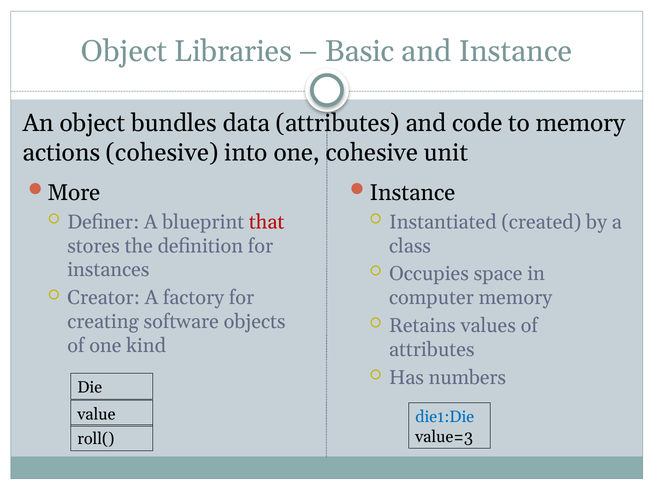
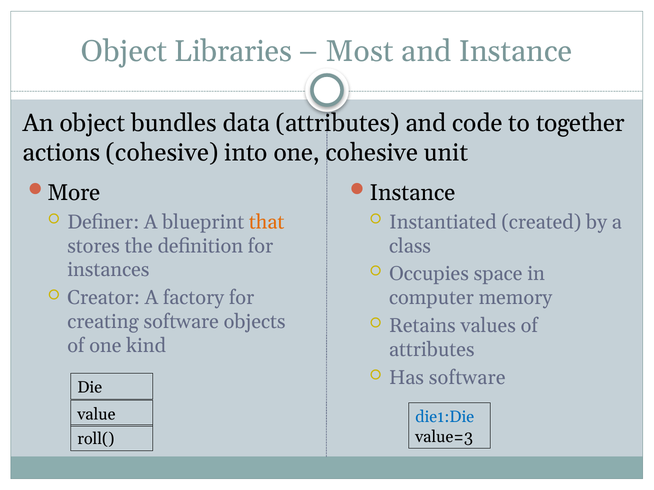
Basic: Basic -> Most
to memory: memory -> together
that colour: red -> orange
Has numbers: numbers -> software
